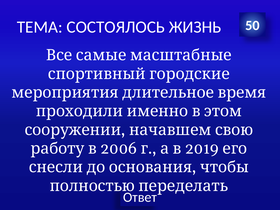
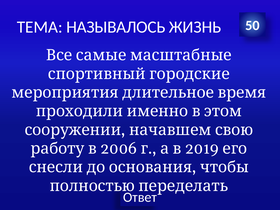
СОСТОЯЛОСЬ: СОСТОЯЛОСЬ -> НАЗЫВАЛОСЬ
